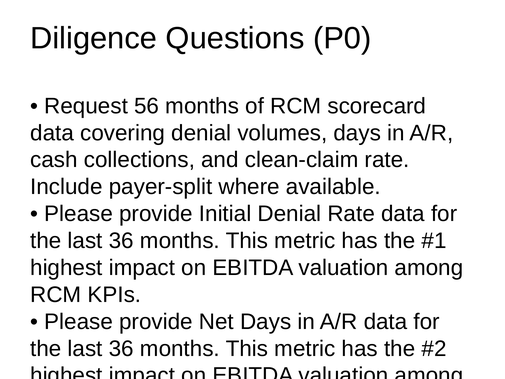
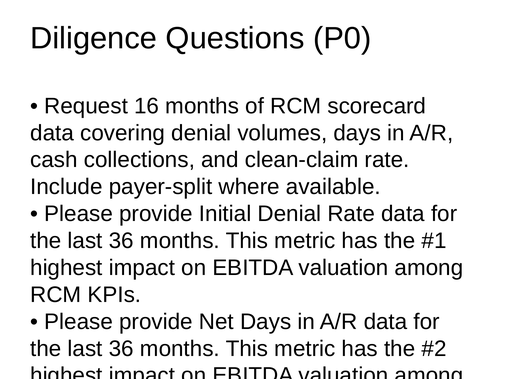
56: 56 -> 16
